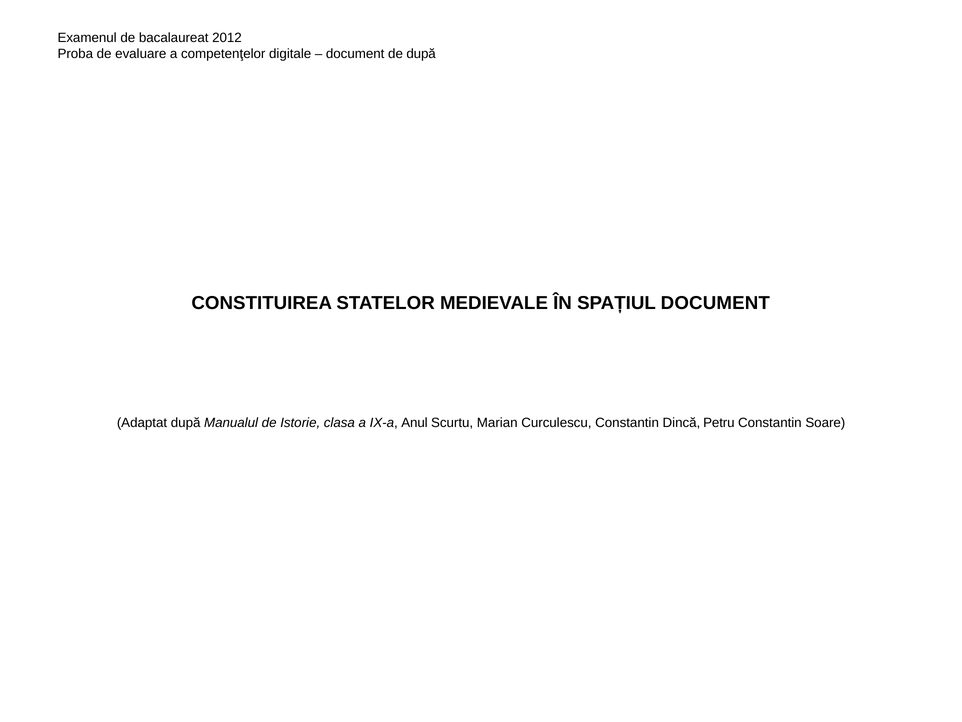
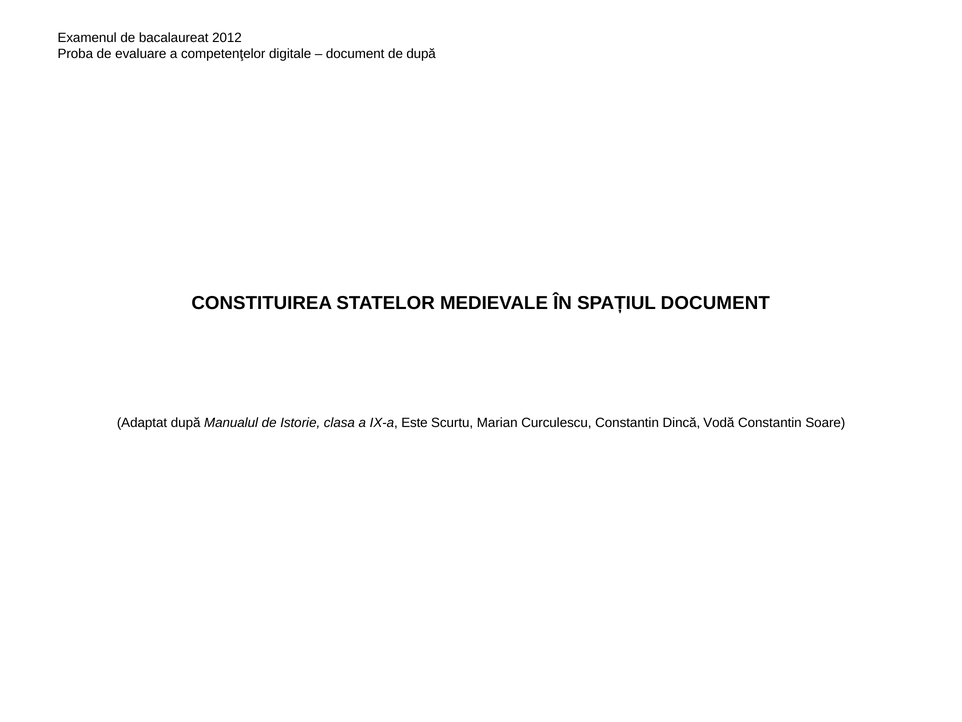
Anul: Anul -> Este
Petru: Petru -> Vodă
